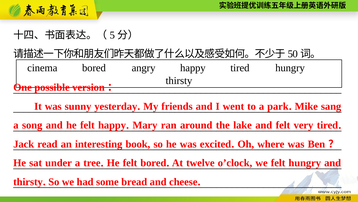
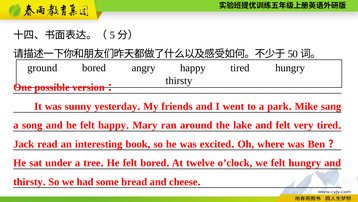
cinema: cinema -> ground
